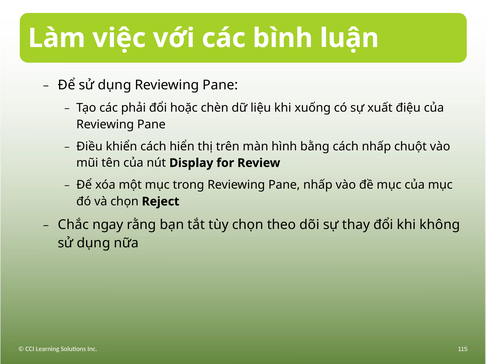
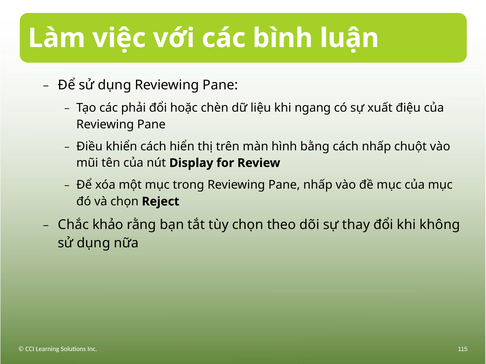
xuống: xuống -> ngang
ngay: ngay -> khảo
